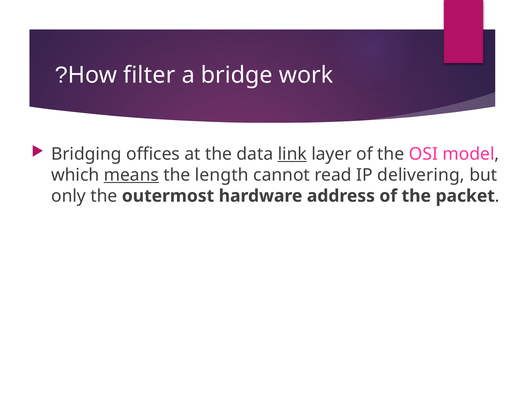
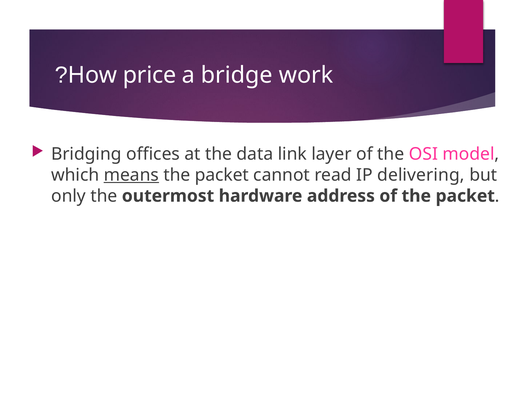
filter: filter -> price
link underline: present -> none
length at (222, 175): length -> packet
